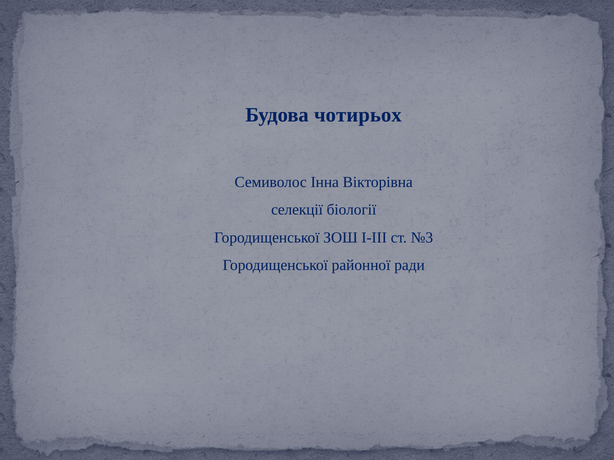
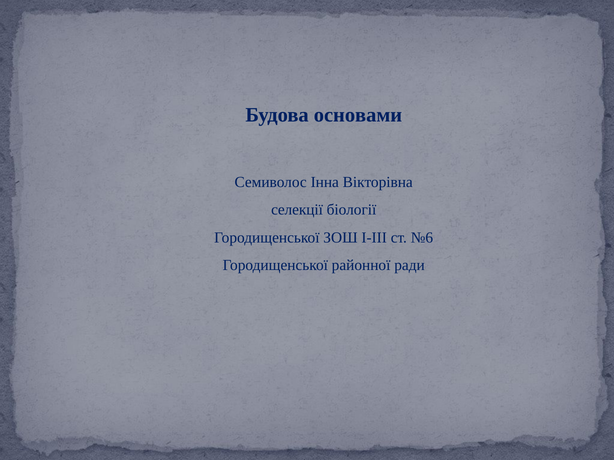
чотирьох: чотирьох -> основами
№3: №3 -> №6
